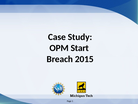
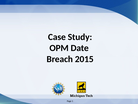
Start: Start -> Date
